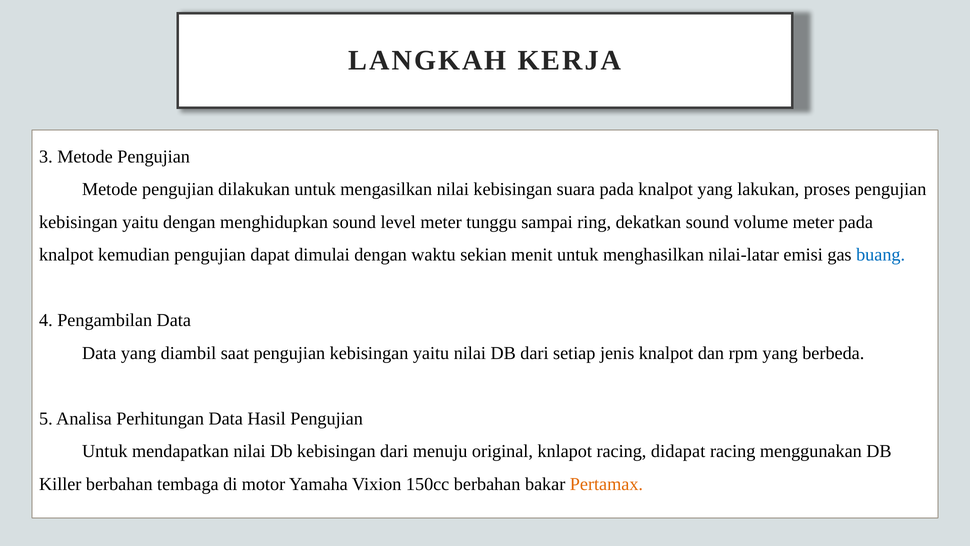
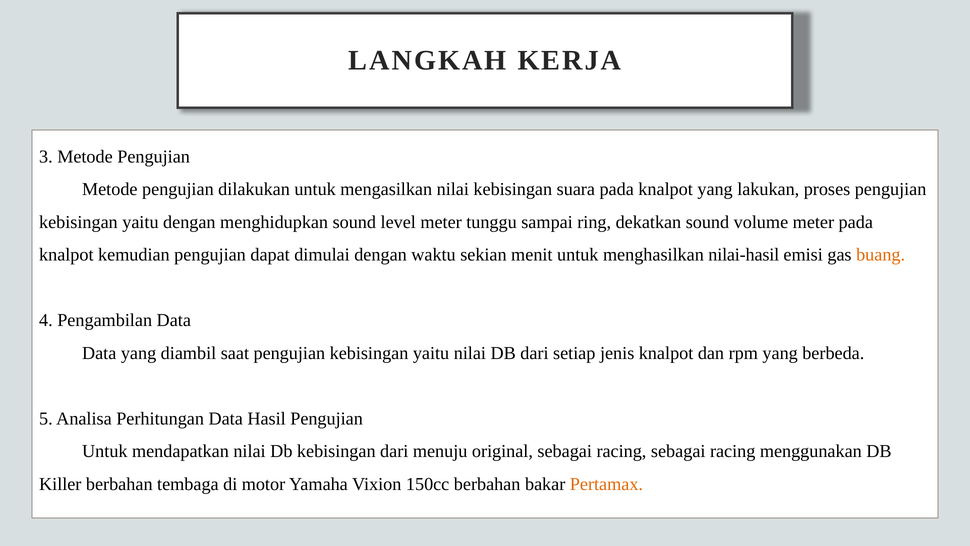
nilai-latar: nilai-latar -> nilai-hasil
buang colour: blue -> orange
original knlapot: knlapot -> sebagai
racing didapat: didapat -> sebagai
